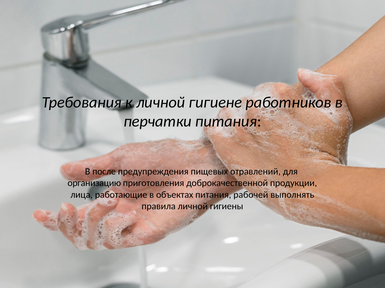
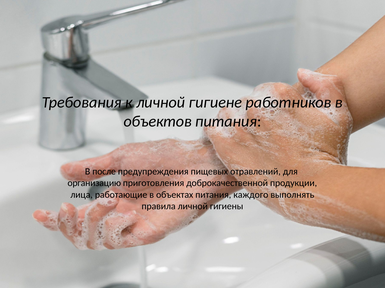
перчатки: перчатки -> объектов
рабочей: рабочей -> каждого
